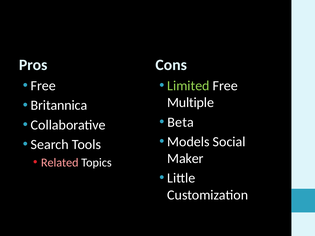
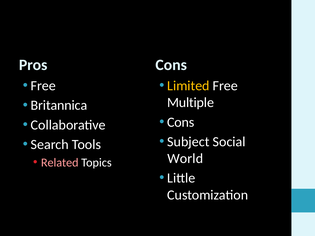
Limited colour: light green -> yellow
Beta at (181, 122): Beta -> Cons
Models: Models -> Subject
Maker: Maker -> World
